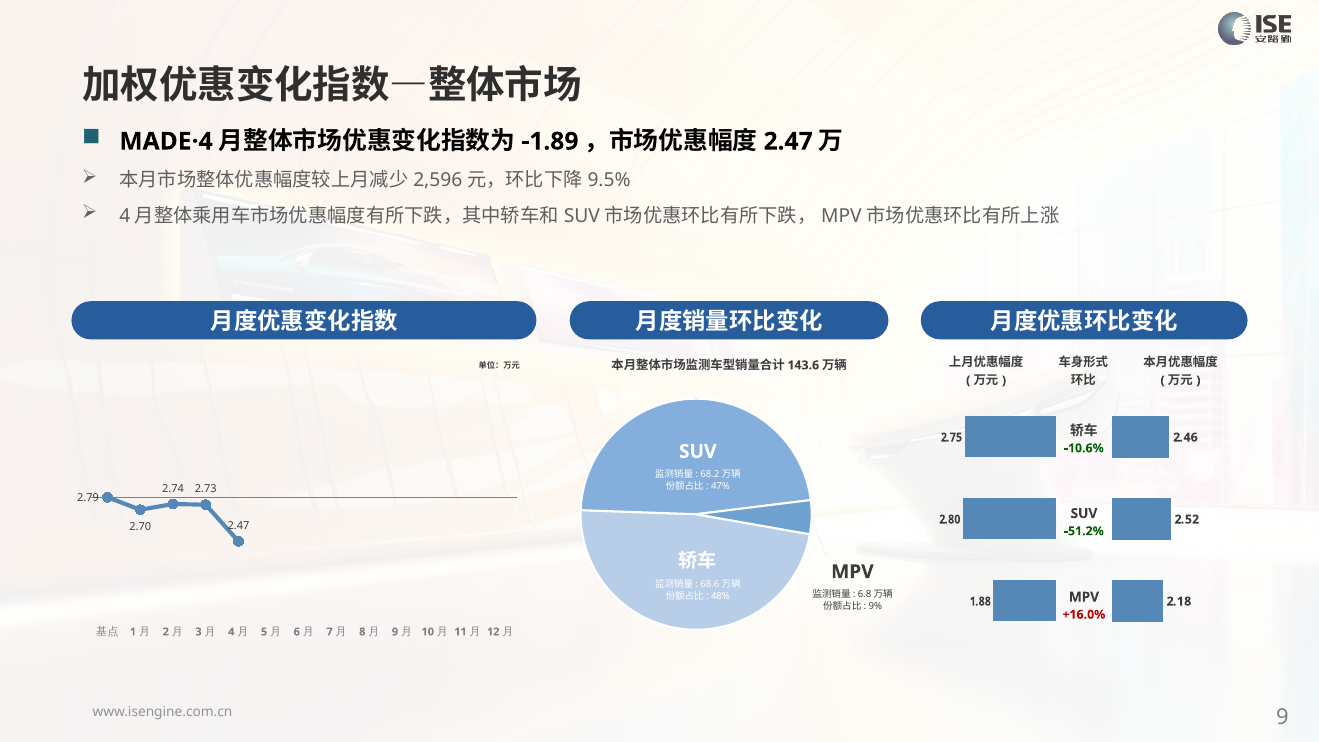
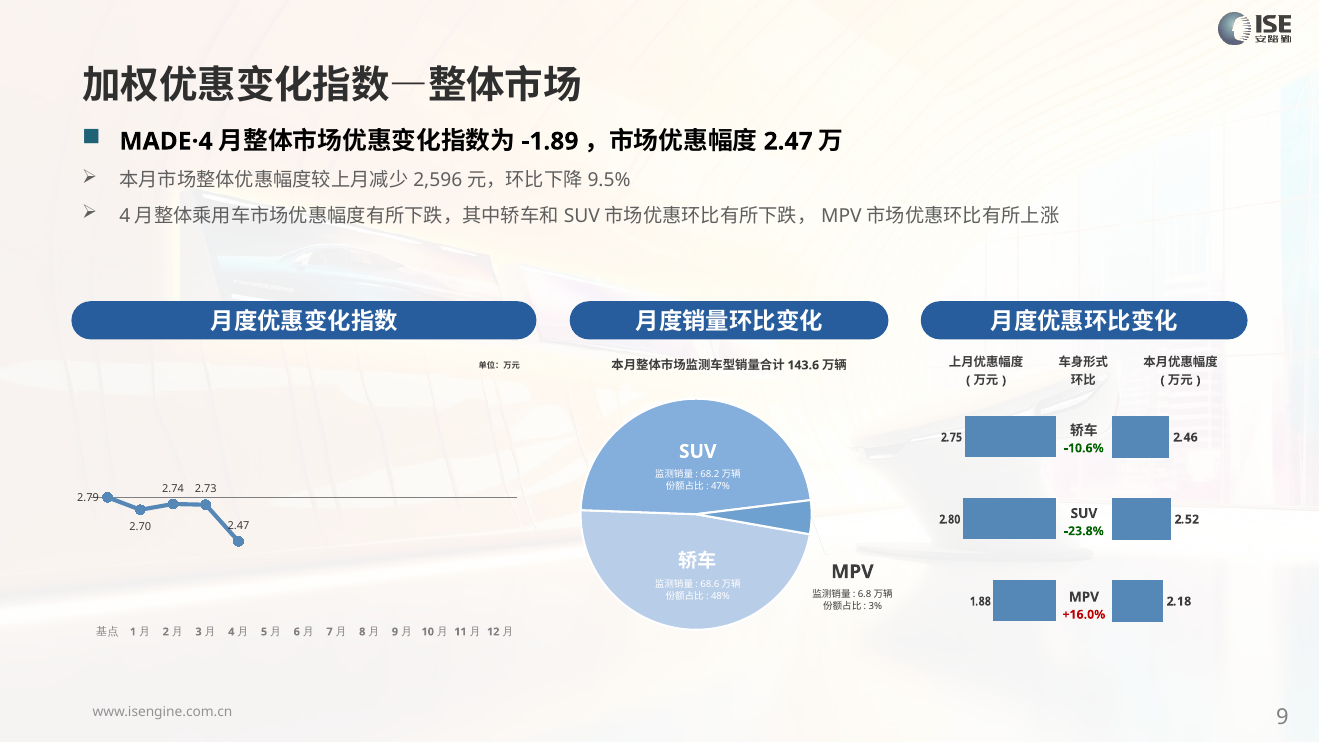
-51.2%: -51.2% -> -23.8%
9%: 9% -> 3%
